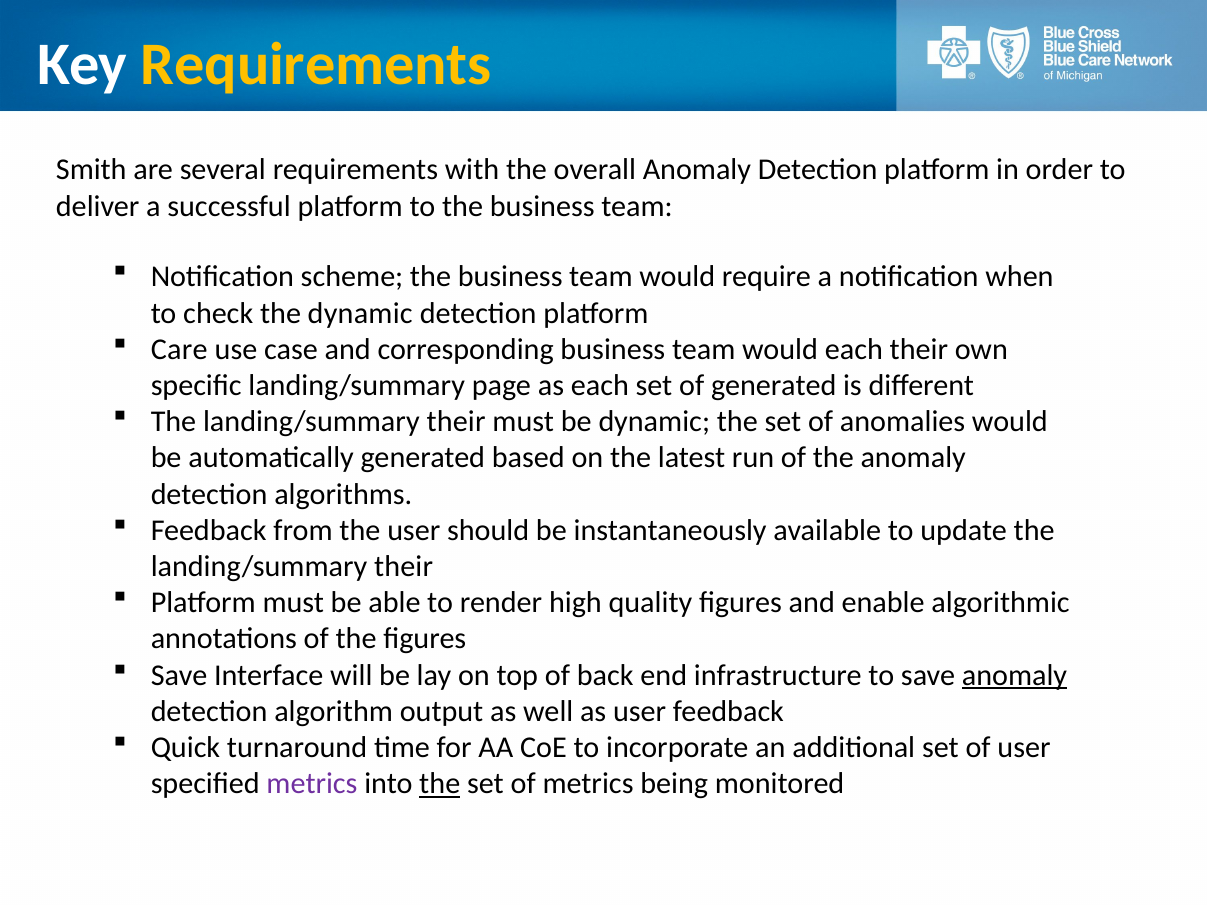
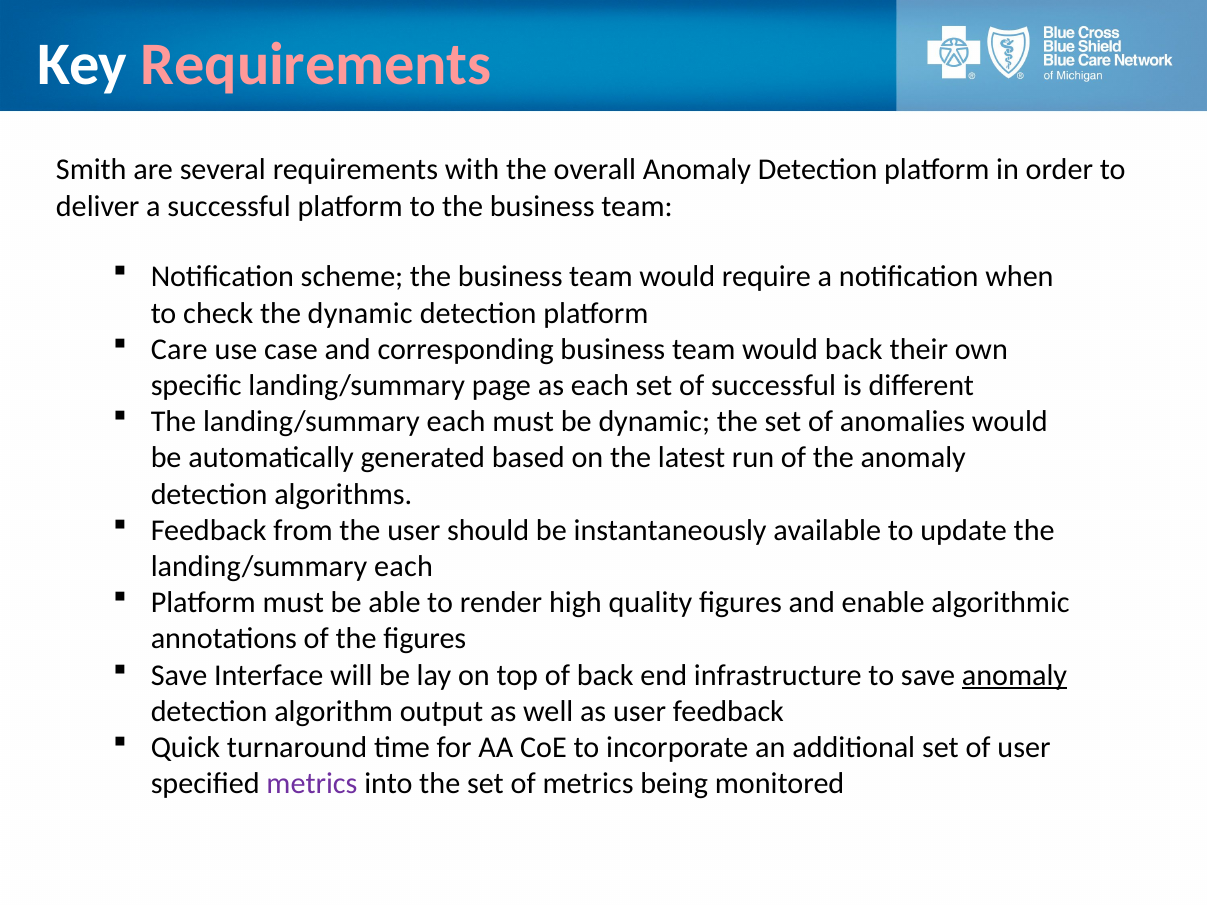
Requirements at (316, 65) colour: yellow -> pink
would each: each -> back
of generated: generated -> successful
their at (456, 422): their -> each
their at (404, 567): their -> each
the at (440, 784) underline: present -> none
